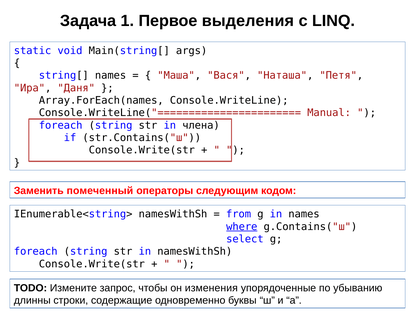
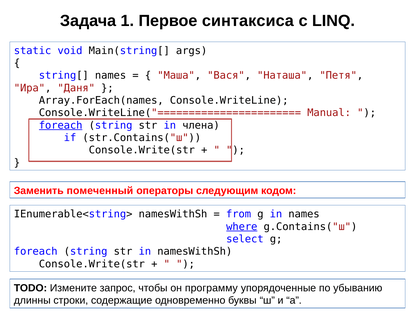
выделения: выделения -> синтаксиса
foreach at (61, 125) underline: none -> present
изменения: изменения -> программу
